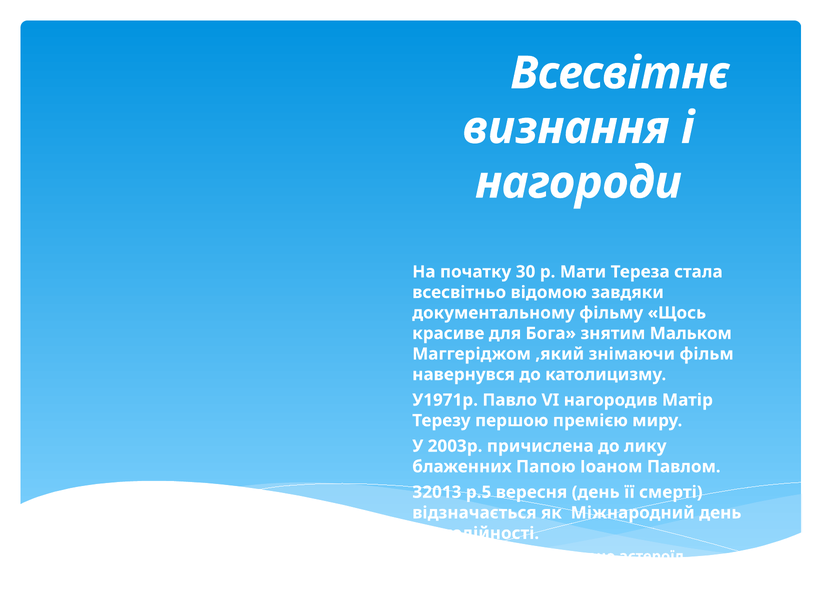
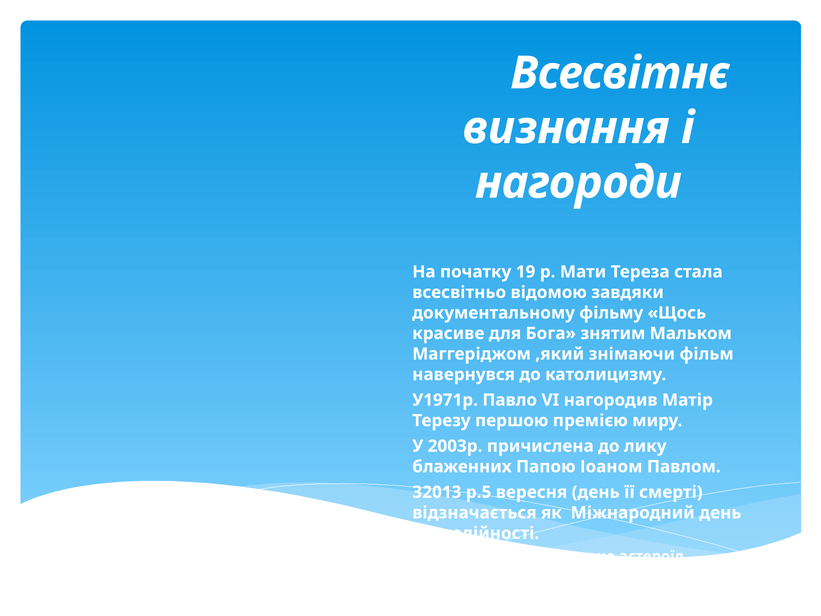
30: 30 -> 19
